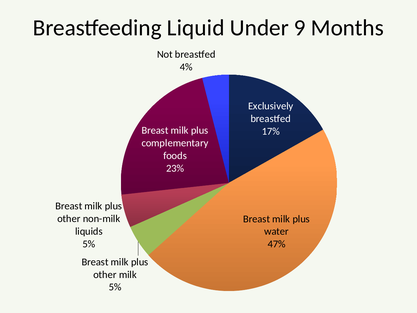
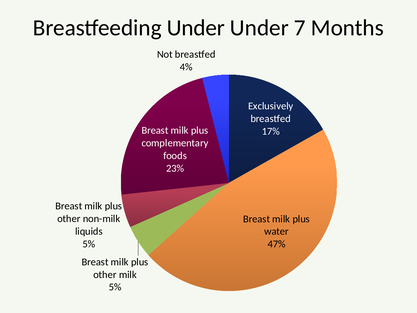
Breastfeeding Liquid: Liquid -> Under
9: 9 -> 7
